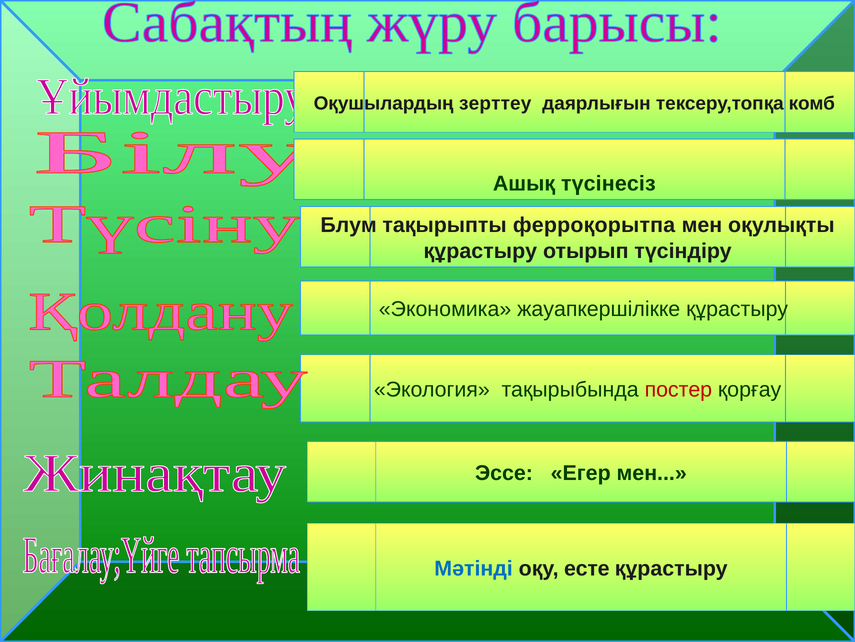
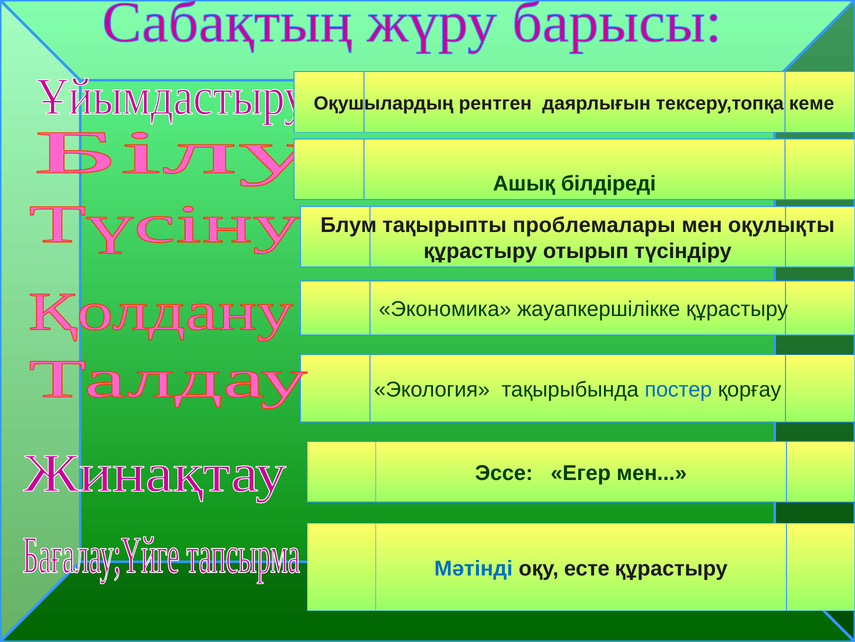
зерттеу: зерттеу -> рентген
комб: комб -> кеме
түсінесіз: түсінесіз -> білдіреді
ферроқорытпа: ферроқорытпа -> проблемалары
постер colour: red -> blue
